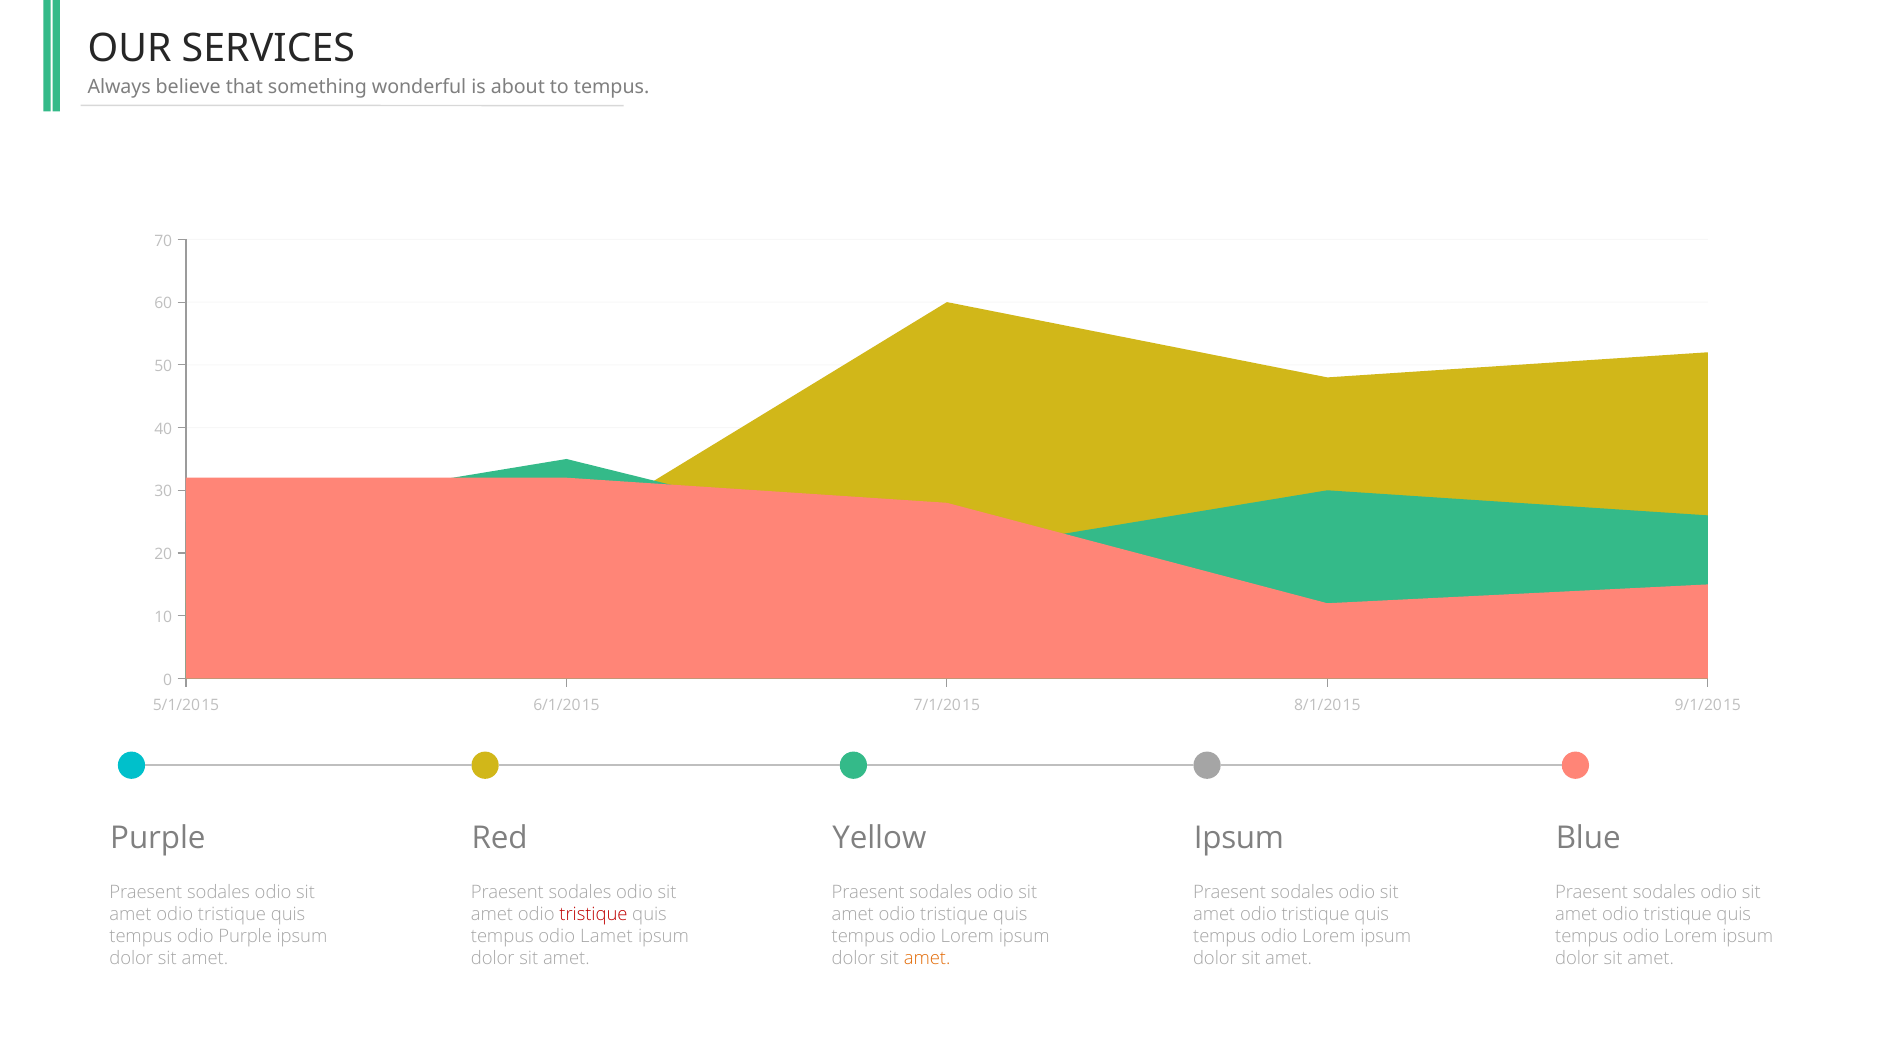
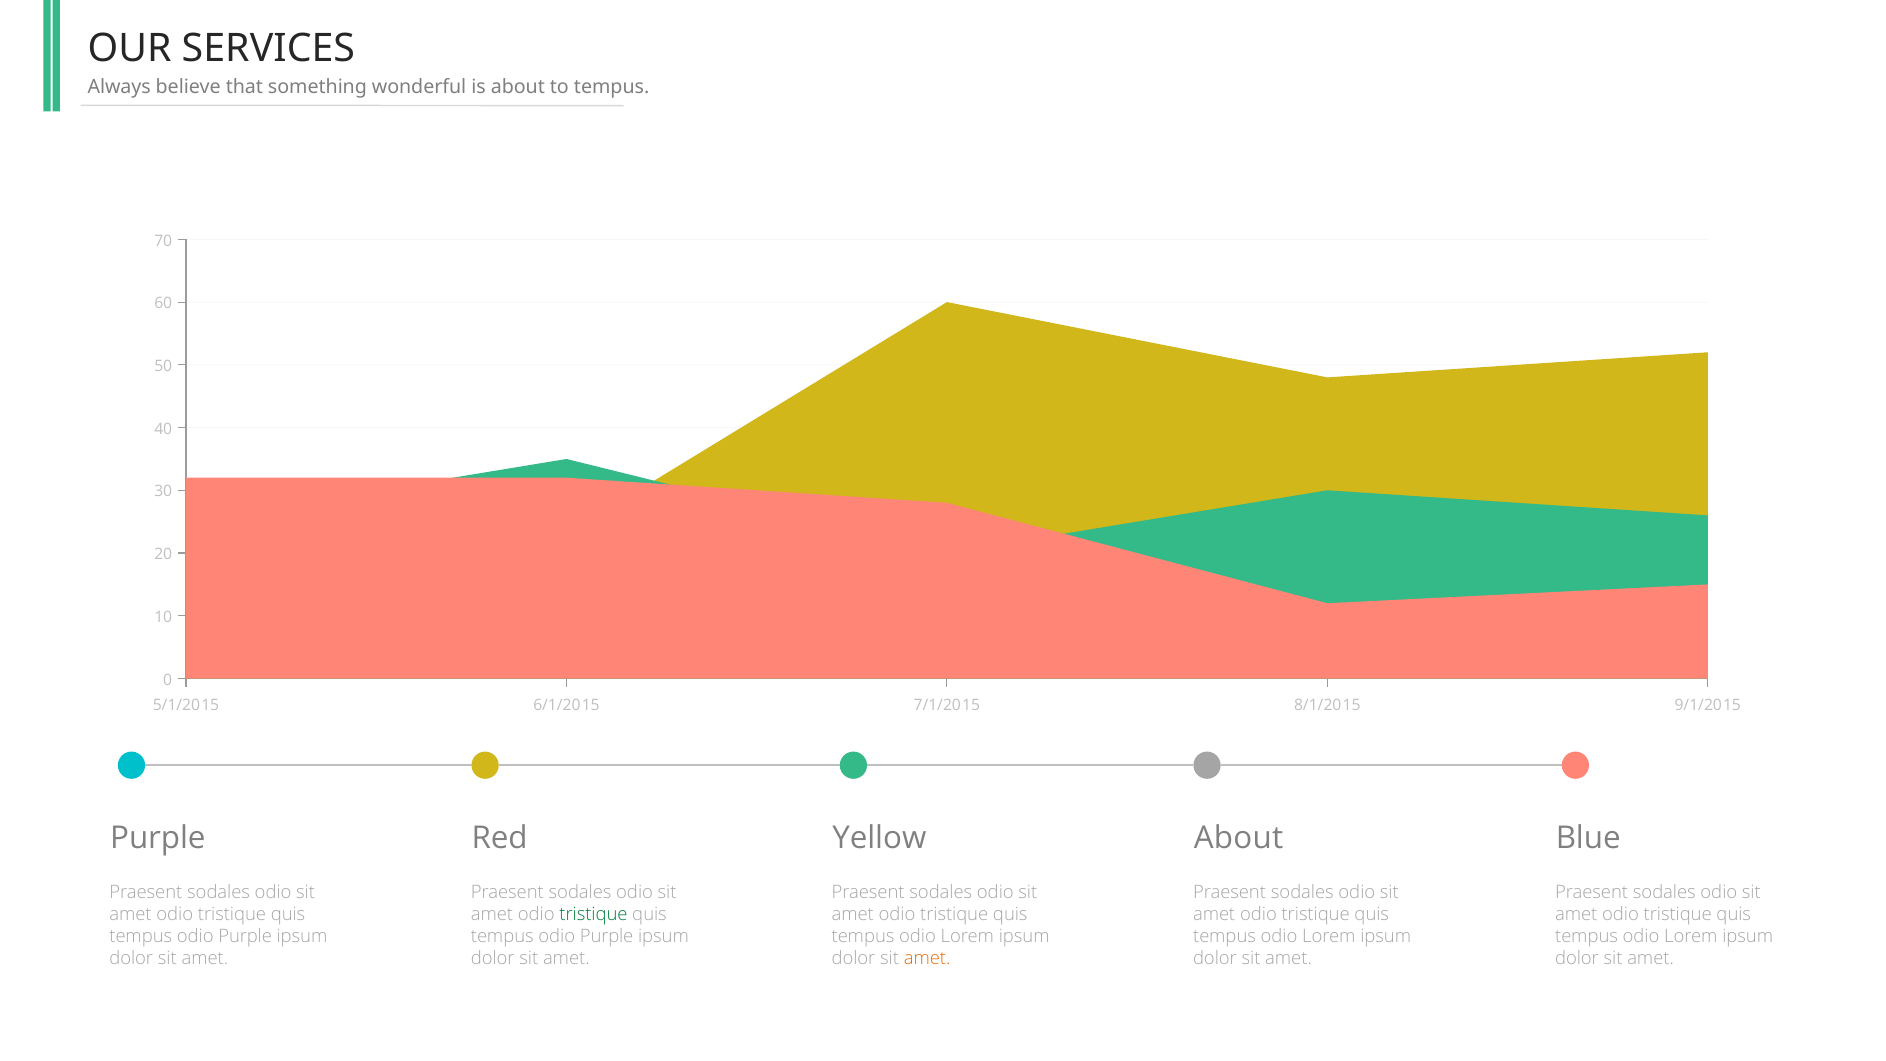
Ipsum at (1239, 838): Ipsum -> About
tristique at (593, 914) colour: red -> green
Lamet at (606, 937): Lamet -> Purple
